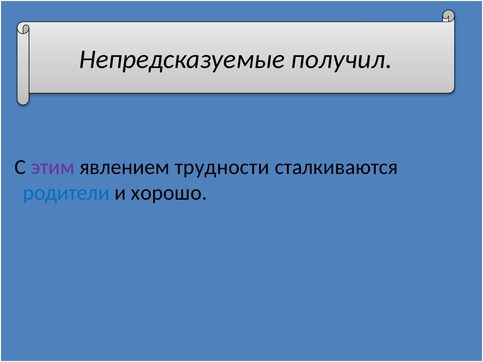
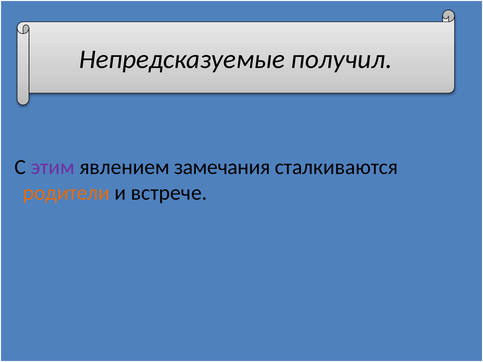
трудности: трудности -> замечания
родители colour: blue -> orange
хорошо: хорошо -> встрече
